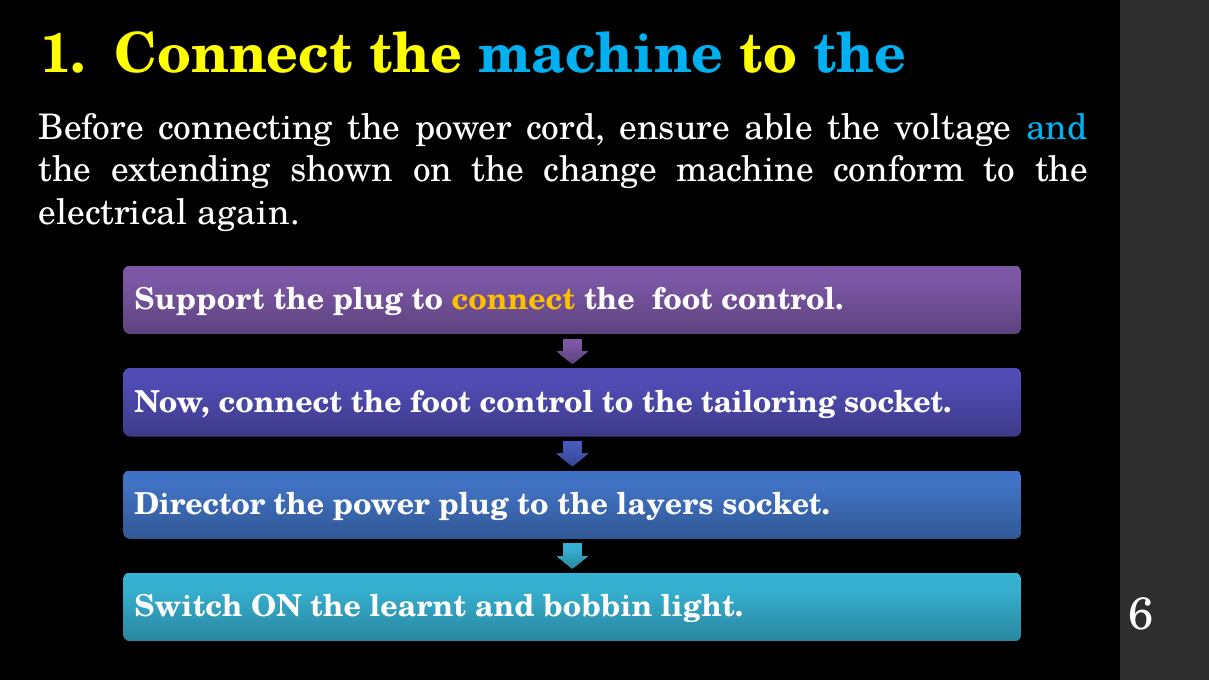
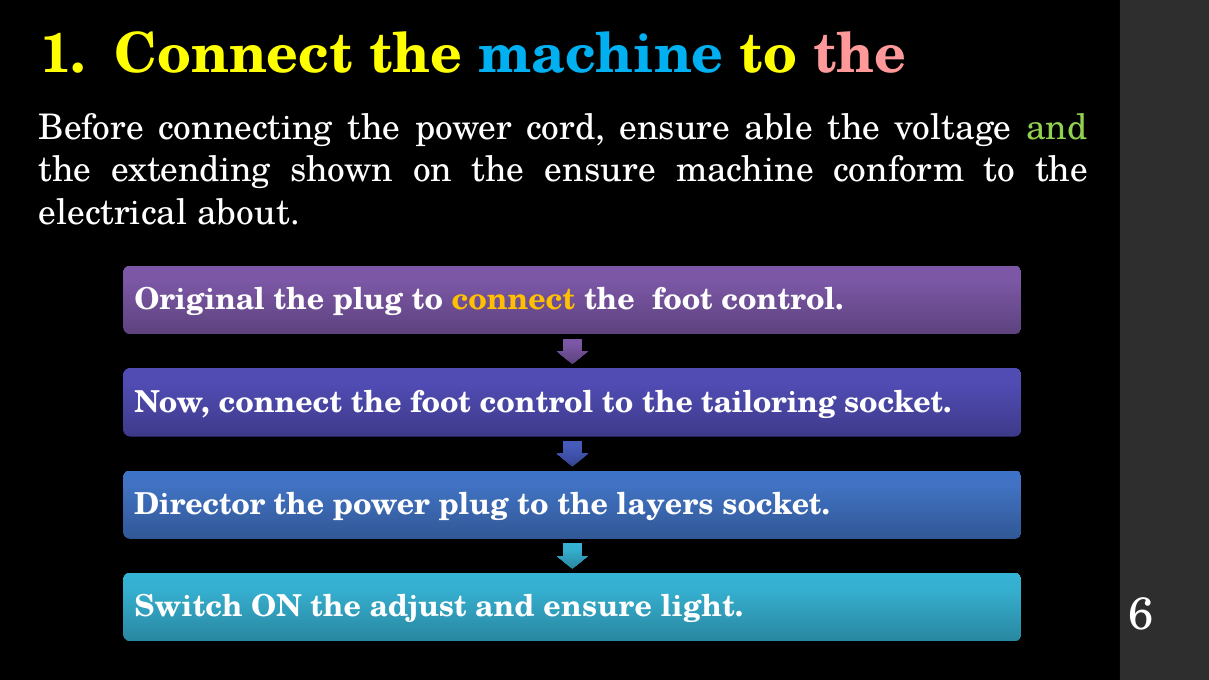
the at (860, 54) colour: light blue -> pink
and at (1057, 128) colour: light blue -> light green
the change: change -> ensure
again: again -> about
Support: Support -> Original
learnt: learnt -> adjust
and bobbin: bobbin -> ensure
